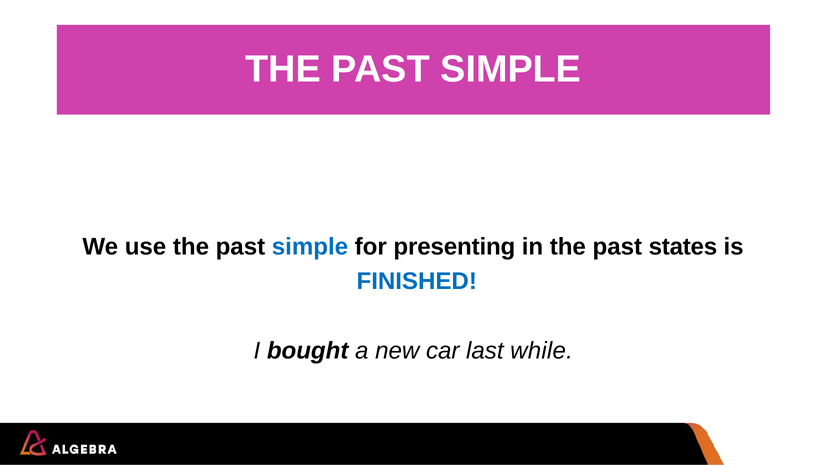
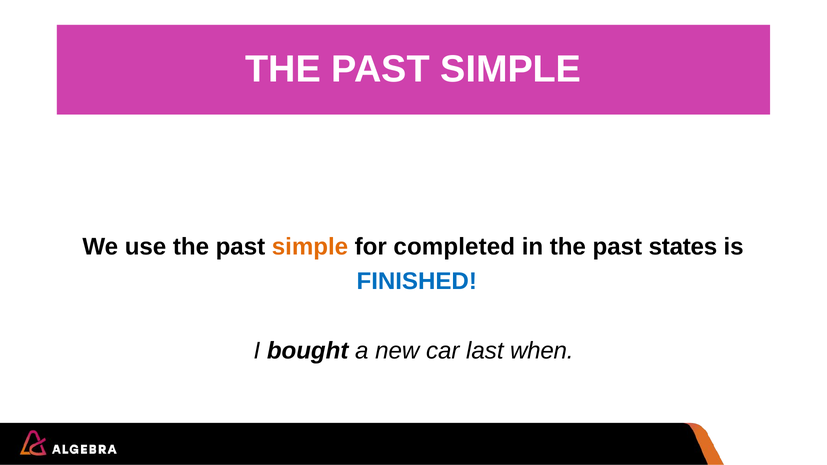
simple at (310, 247) colour: blue -> orange
presenting: presenting -> completed
while: while -> when
